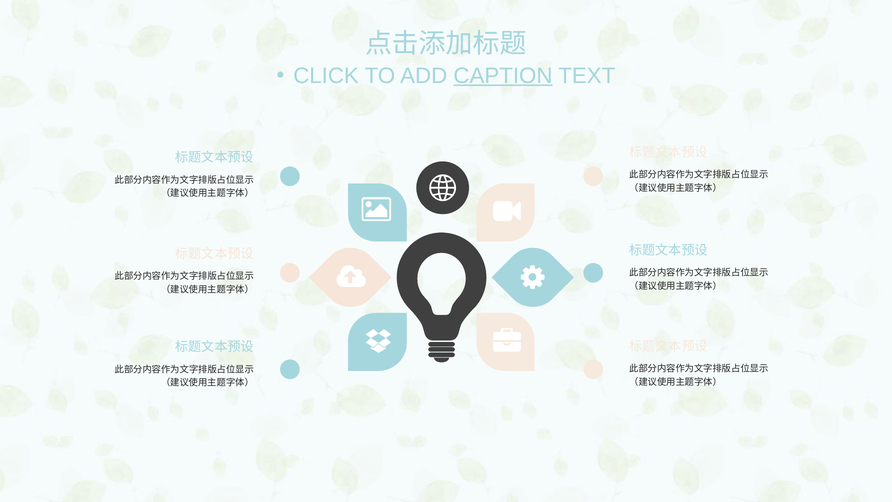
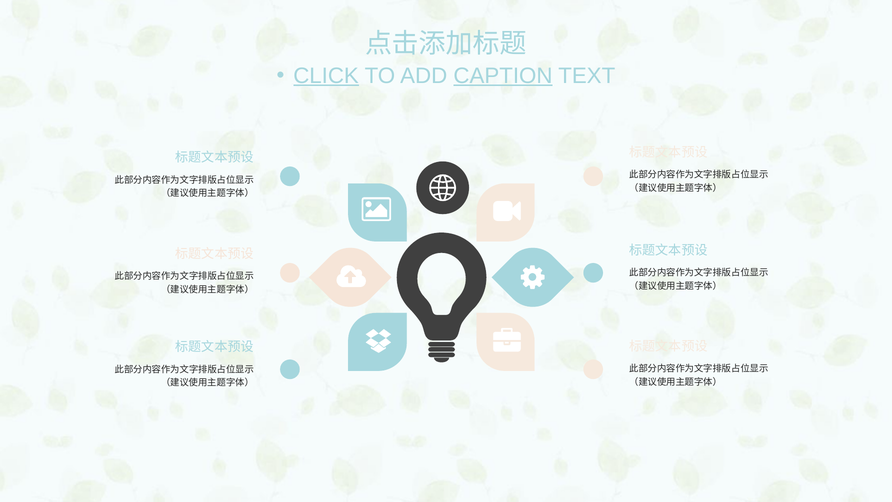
CLICK underline: none -> present
